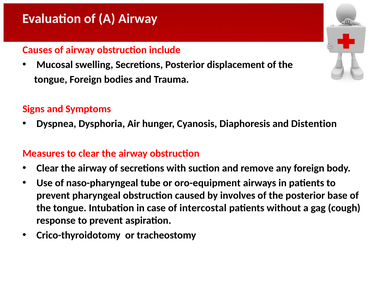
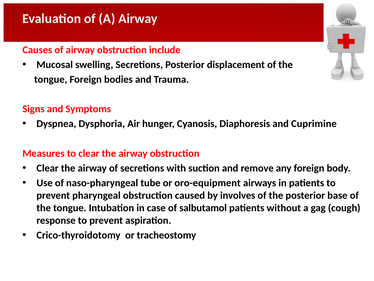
Distention: Distention -> Cuprimine
intercostal: intercostal -> salbutamol
